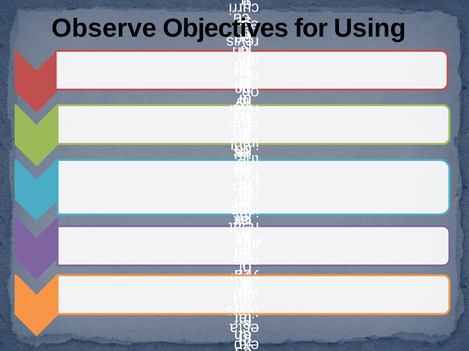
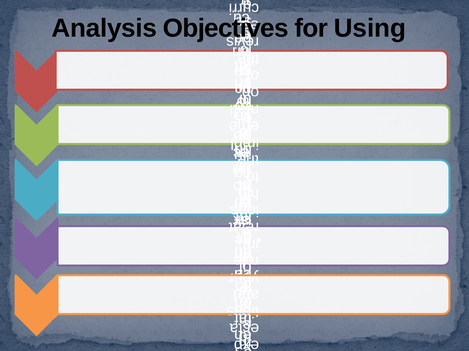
Observe: Observe -> Analysis
